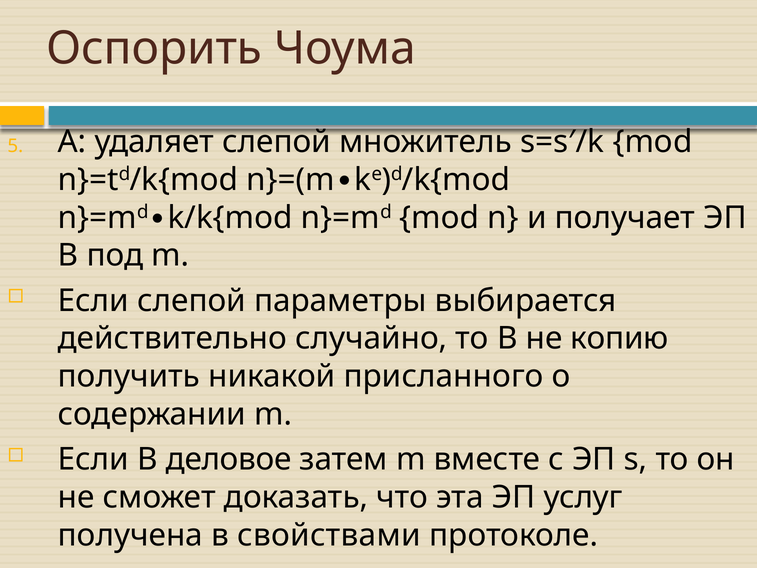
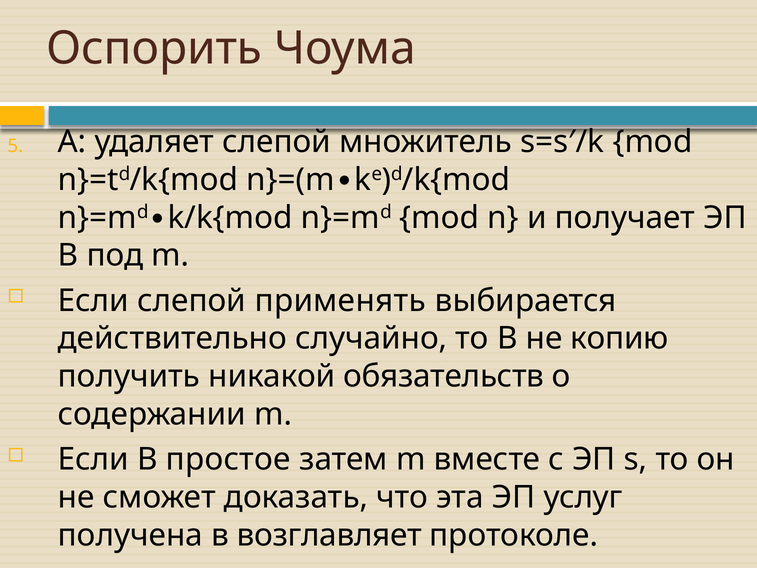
параметры: параметры -> применять
присланного: присланного -> обязательств
деловое: деловое -> простое
свойствами: свойствами -> возглавляет
